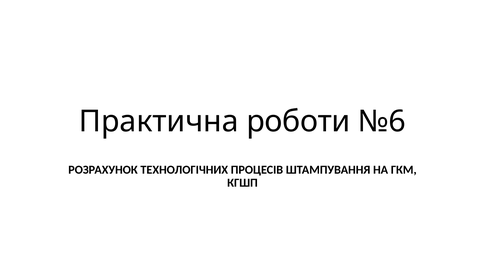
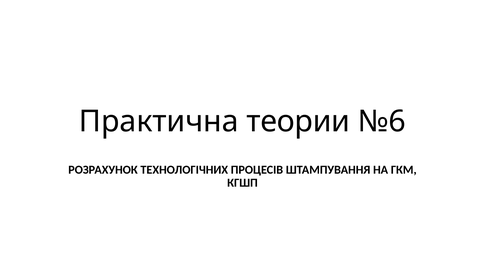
роботи: роботи -> теории
